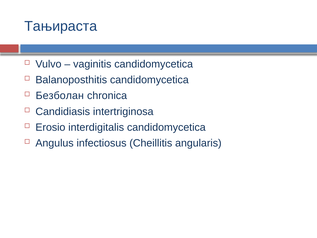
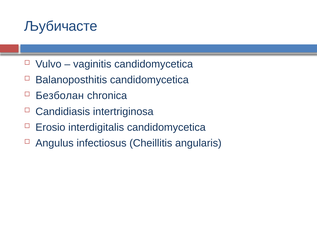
Тањираста: Тањираста -> Љубичасте
